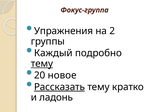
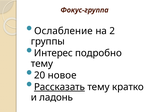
Упражнения: Упражнения -> Ослабление
Каждый: Каждый -> Интерес
тему at (42, 63) underline: present -> none
